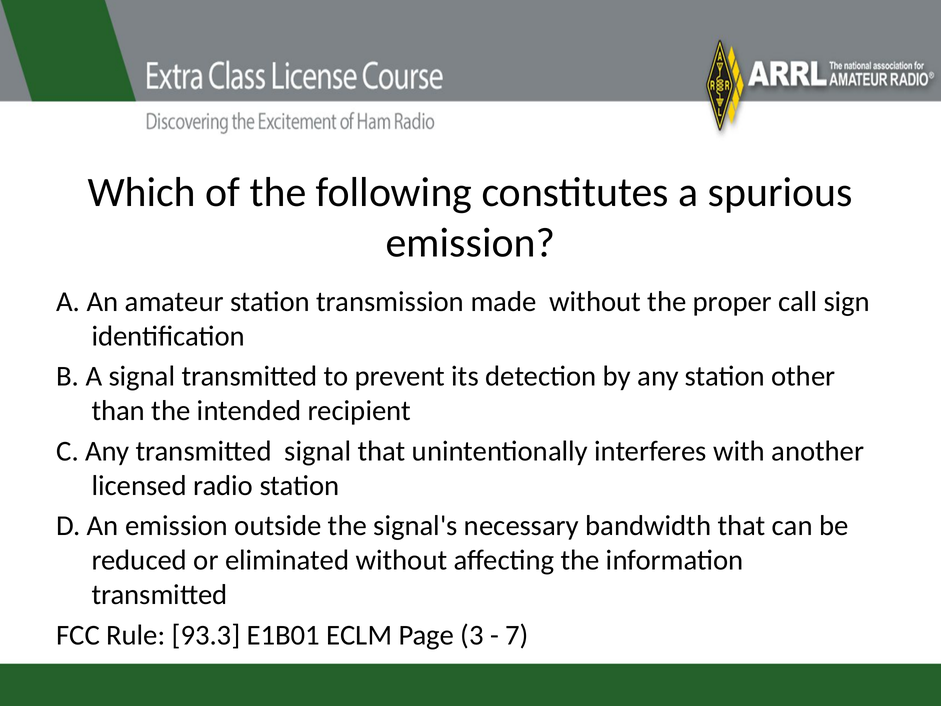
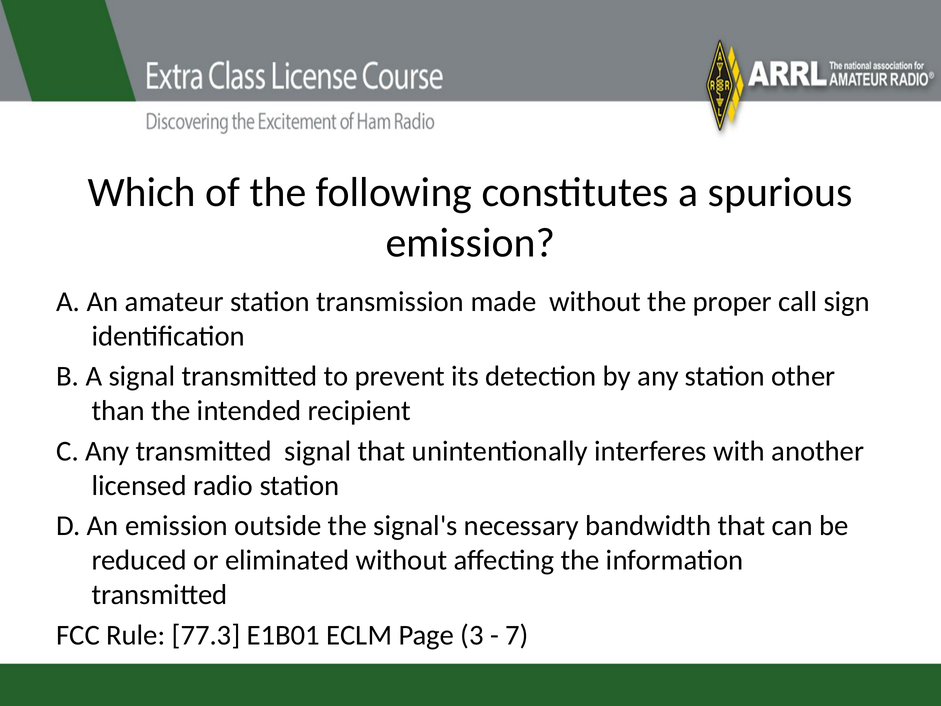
93.3: 93.3 -> 77.3
